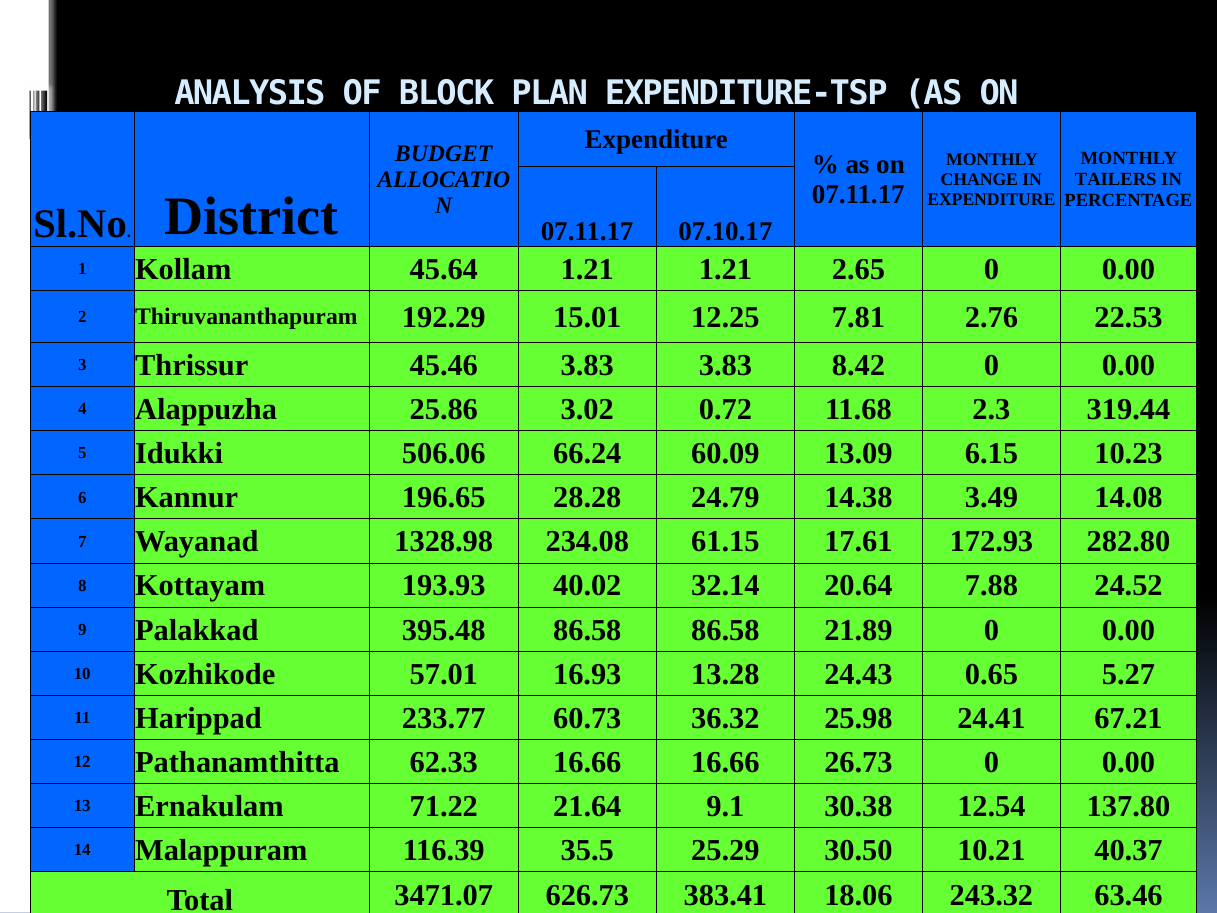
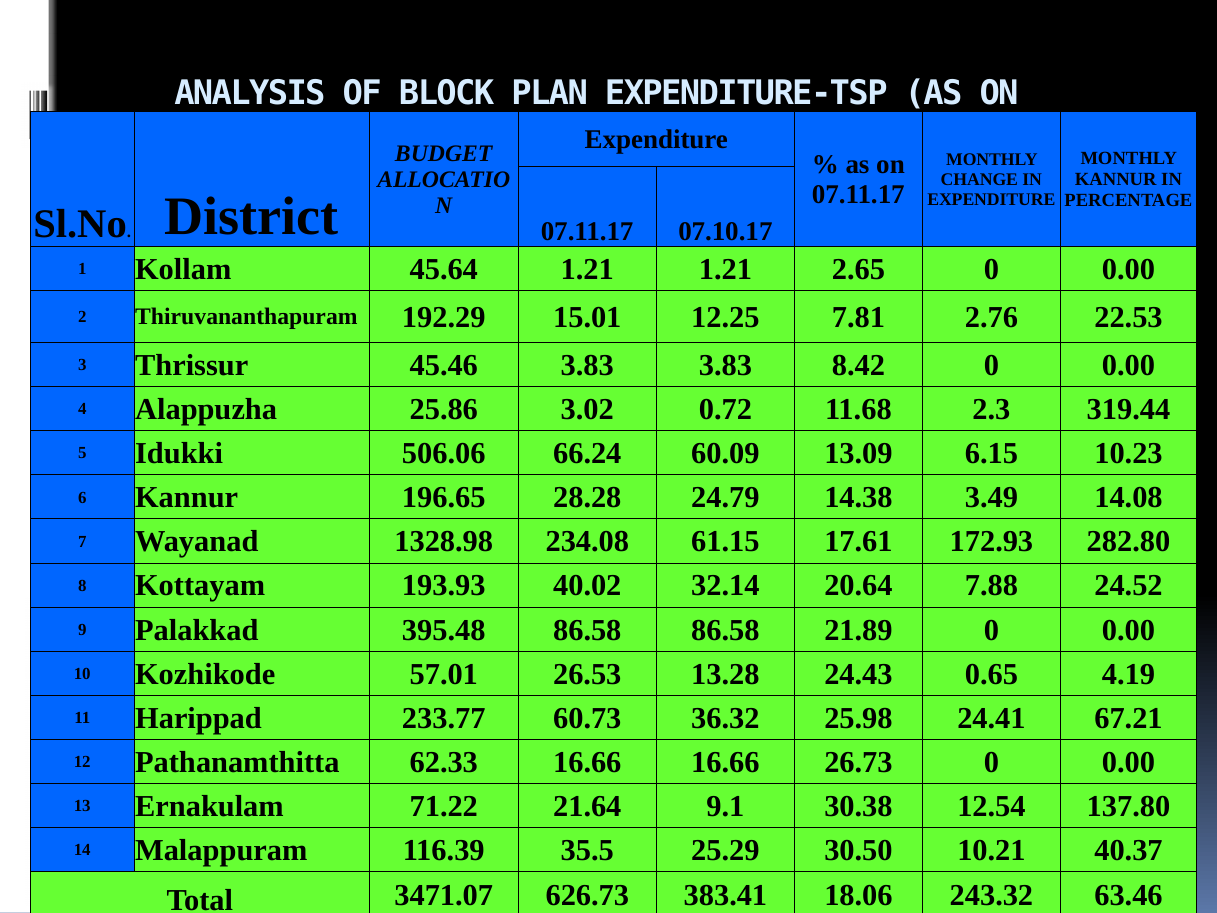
TAILERS at (1116, 179): TAILERS -> KANNUR
16.93: 16.93 -> 26.53
5.27: 5.27 -> 4.19
